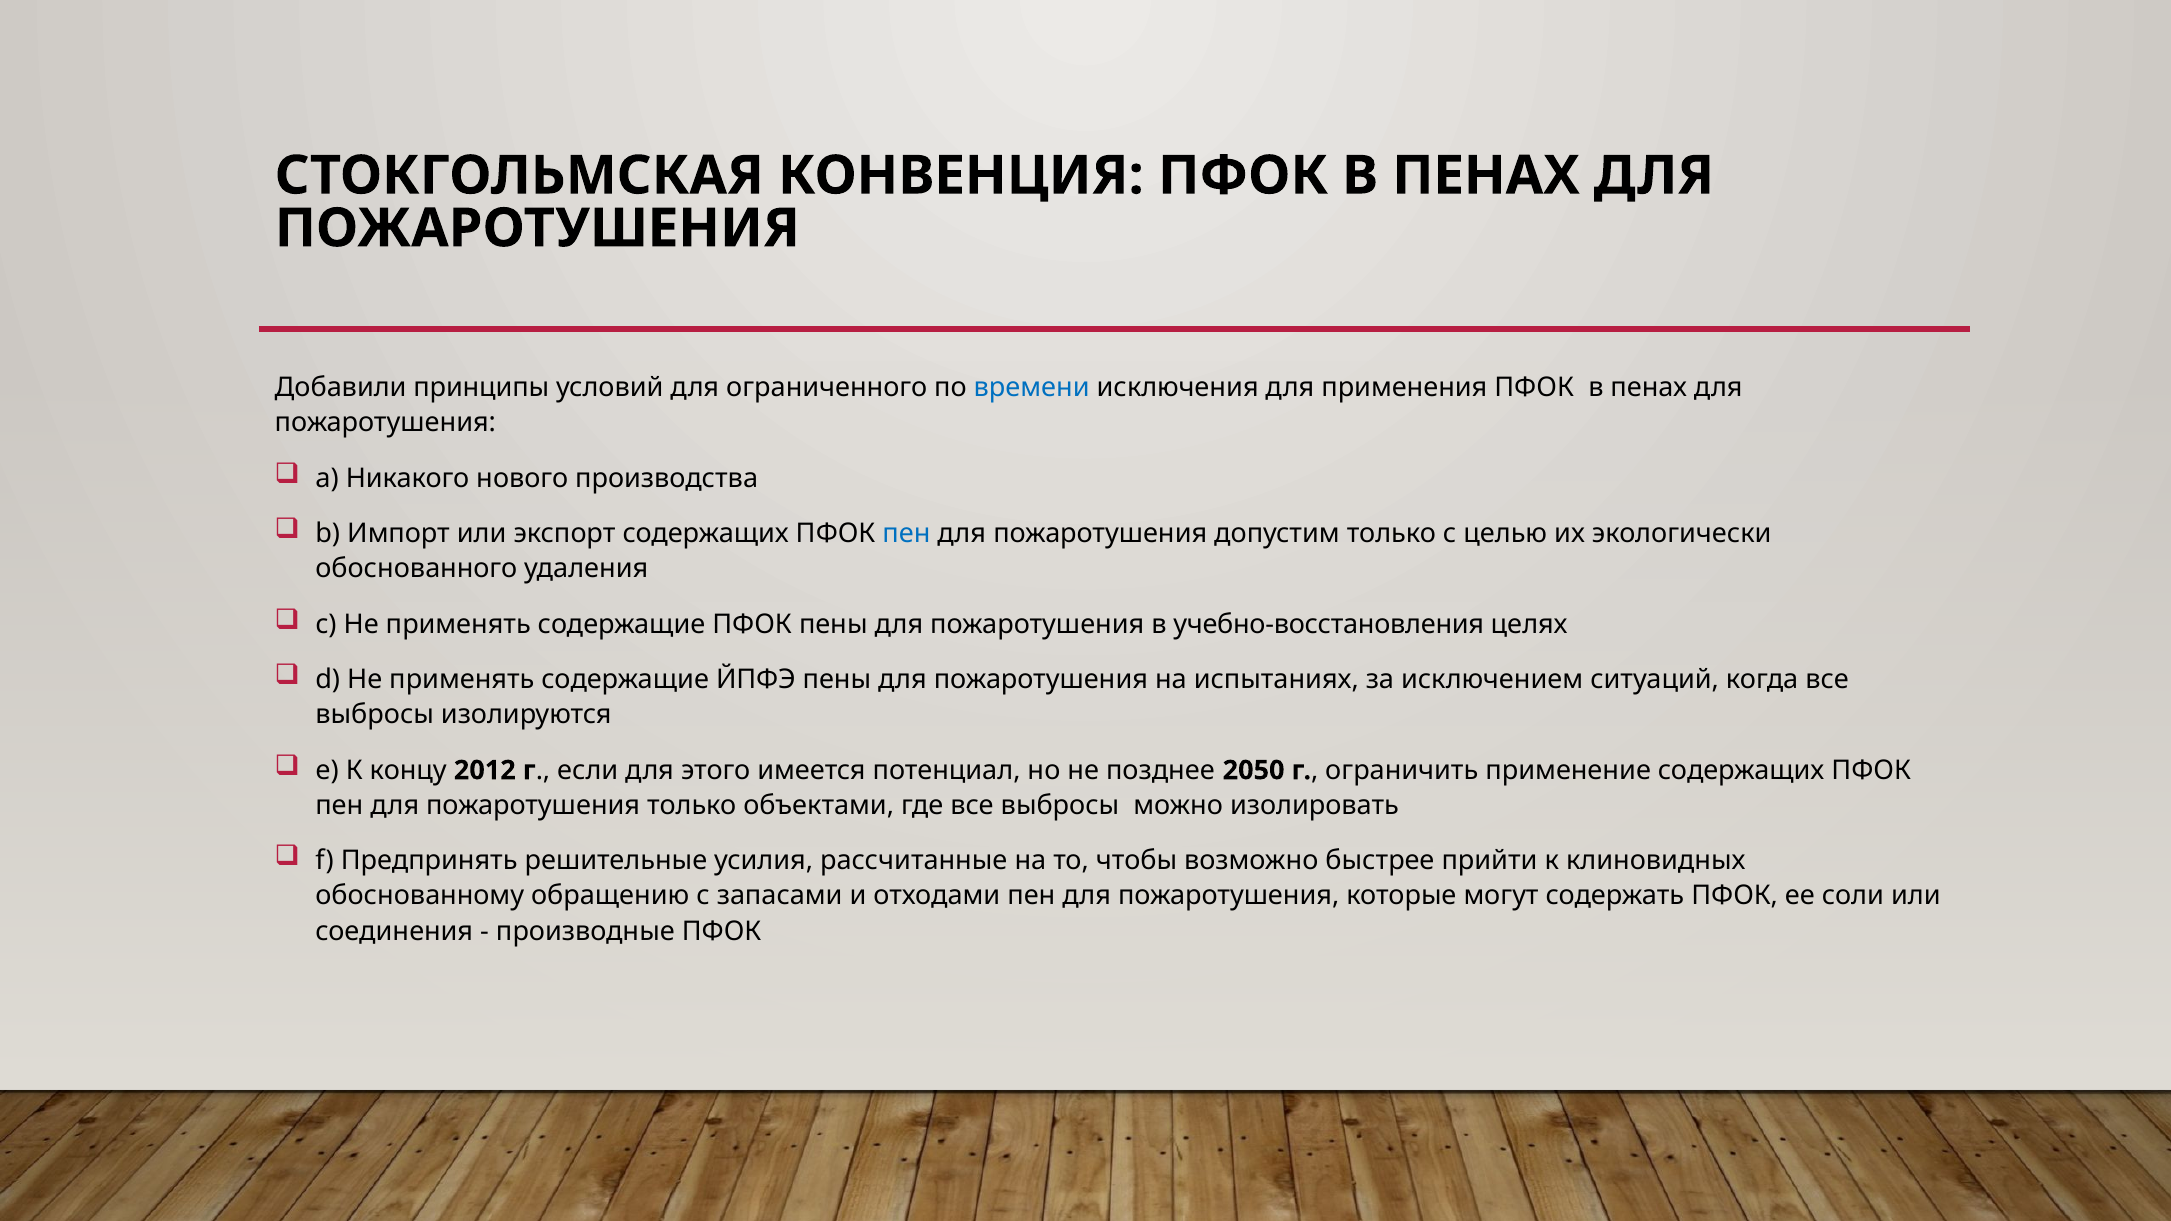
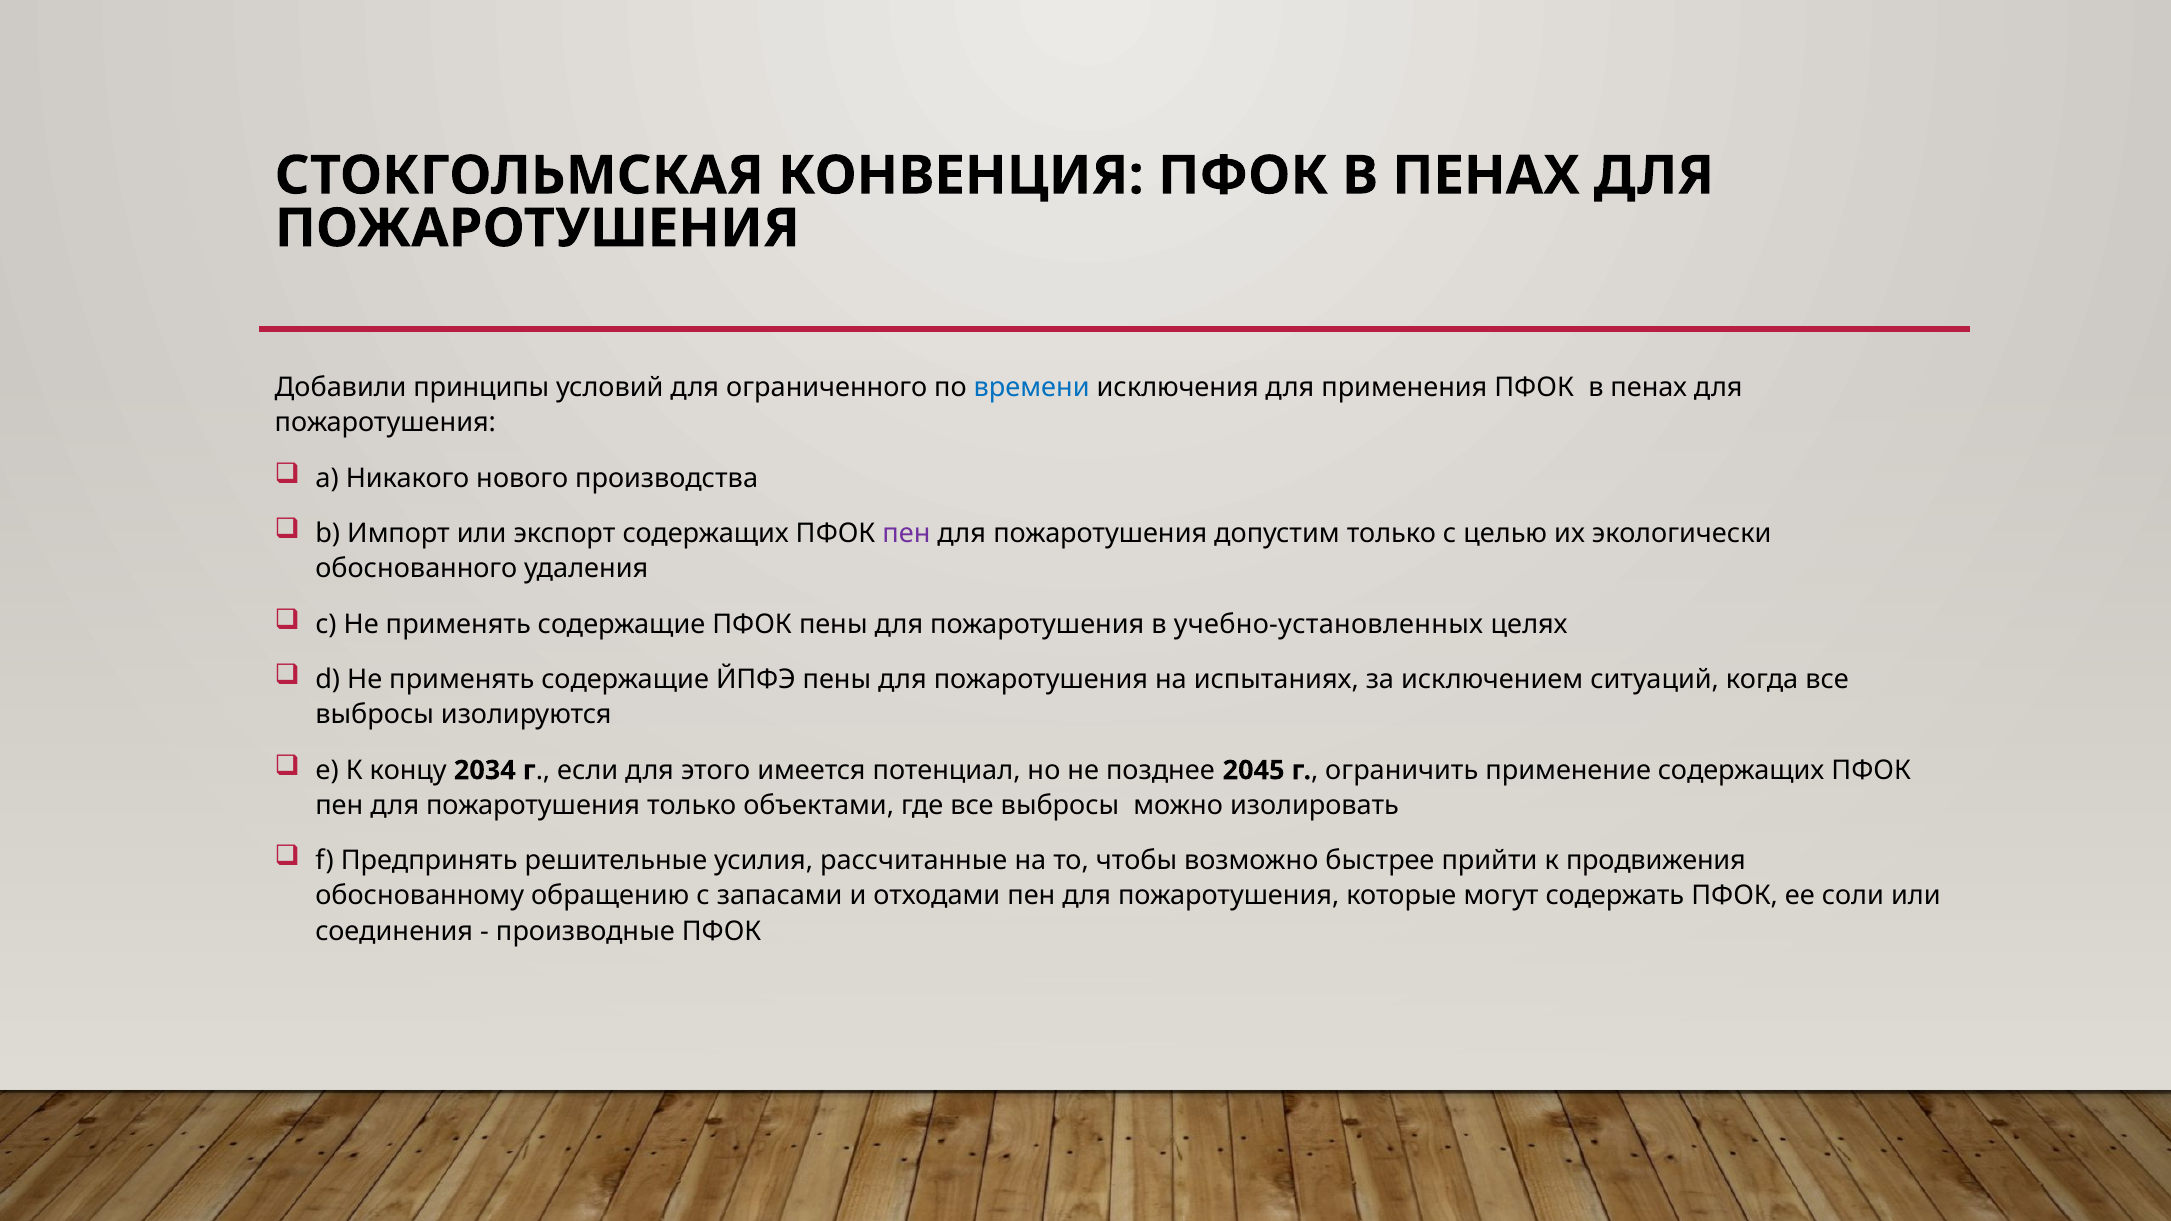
пен at (907, 534) colour: blue -> purple
учебно-восстановления: учебно-восстановления -> учебно-установленных
2012: 2012 -> 2034
2050: 2050 -> 2045
клиновидных: клиновидных -> продвижения
